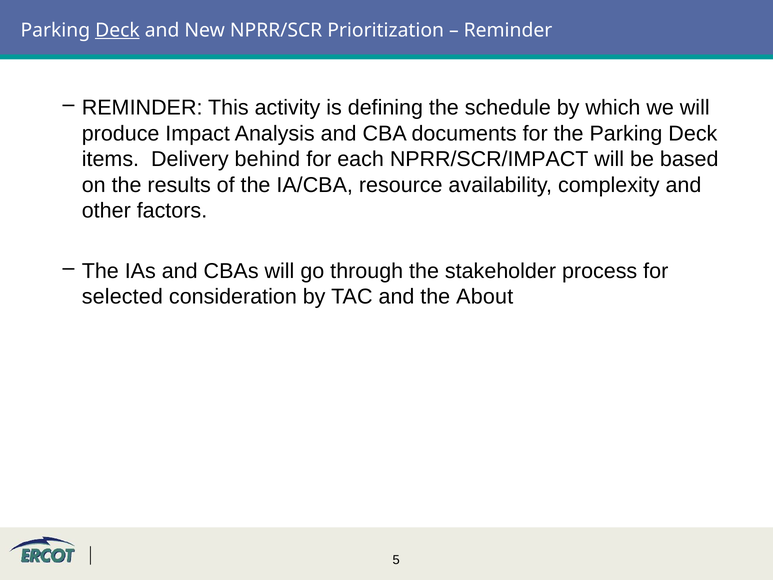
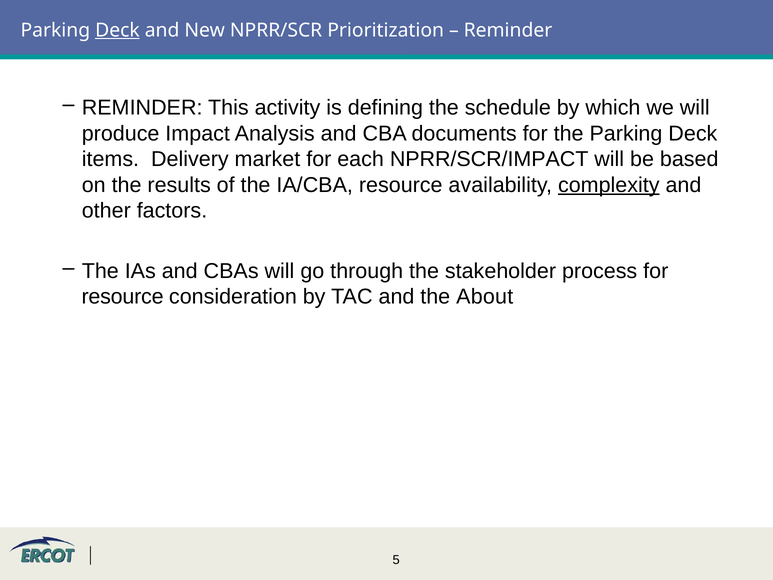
behind: behind -> market
complexity underline: none -> present
selected at (122, 297): selected -> resource
